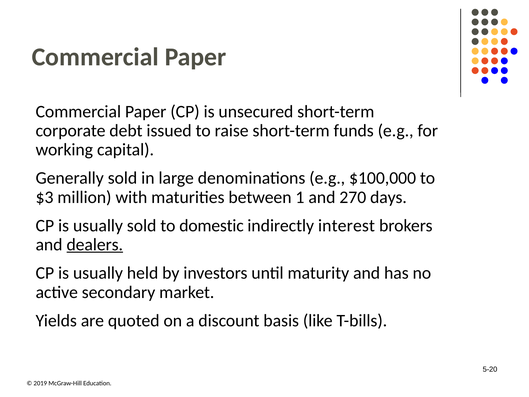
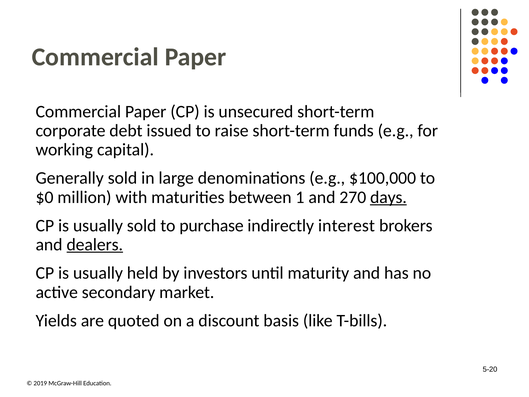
$3: $3 -> $0
days underline: none -> present
domestic: domestic -> purchase
